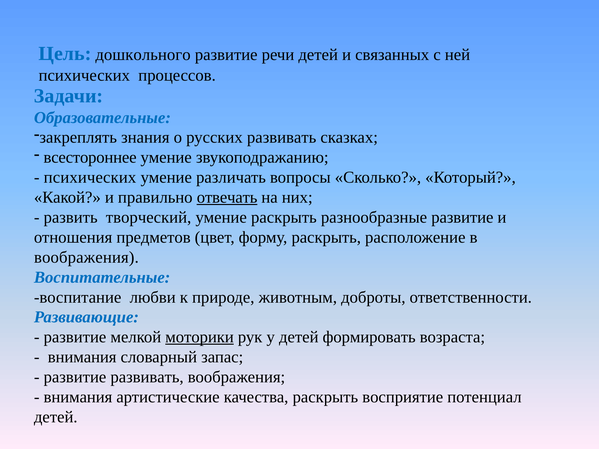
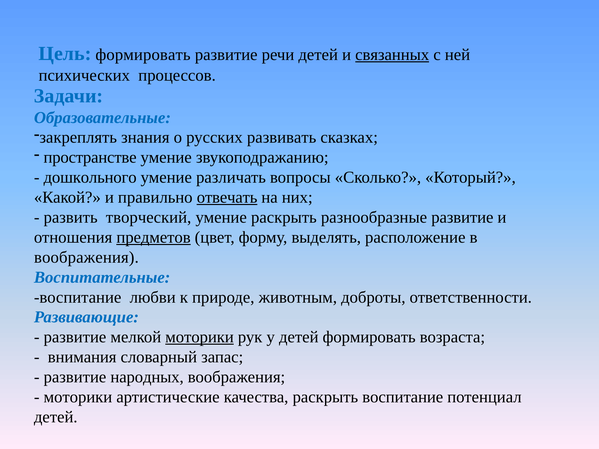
Цель дошкольного: дошкольного -> формировать
связанных underline: none -> present
всестороннее: всестороннее -> пространстве
психических at (90, 178): психических -> дошкольного
предметов underline: none -> present
форму раскрыть: раскрыть -> выделять
развитие развивать: развивать -> народных
внимания at (78, 397): внимания -> моторики
раскрыть восприятие: восприятие -> воспитание
